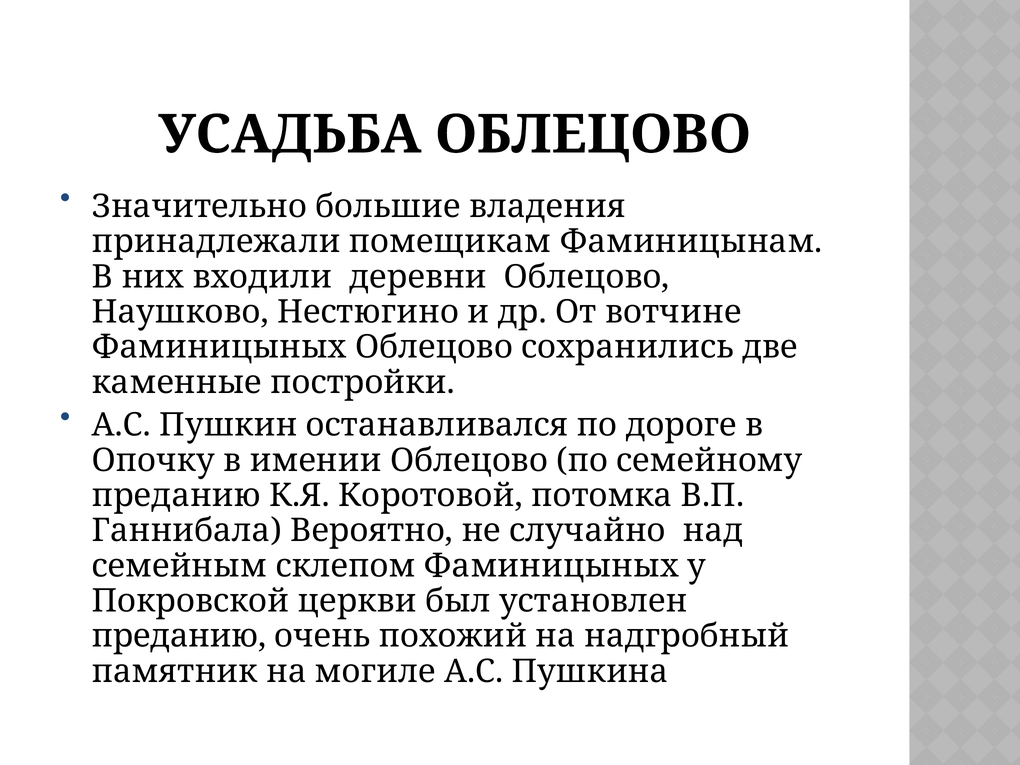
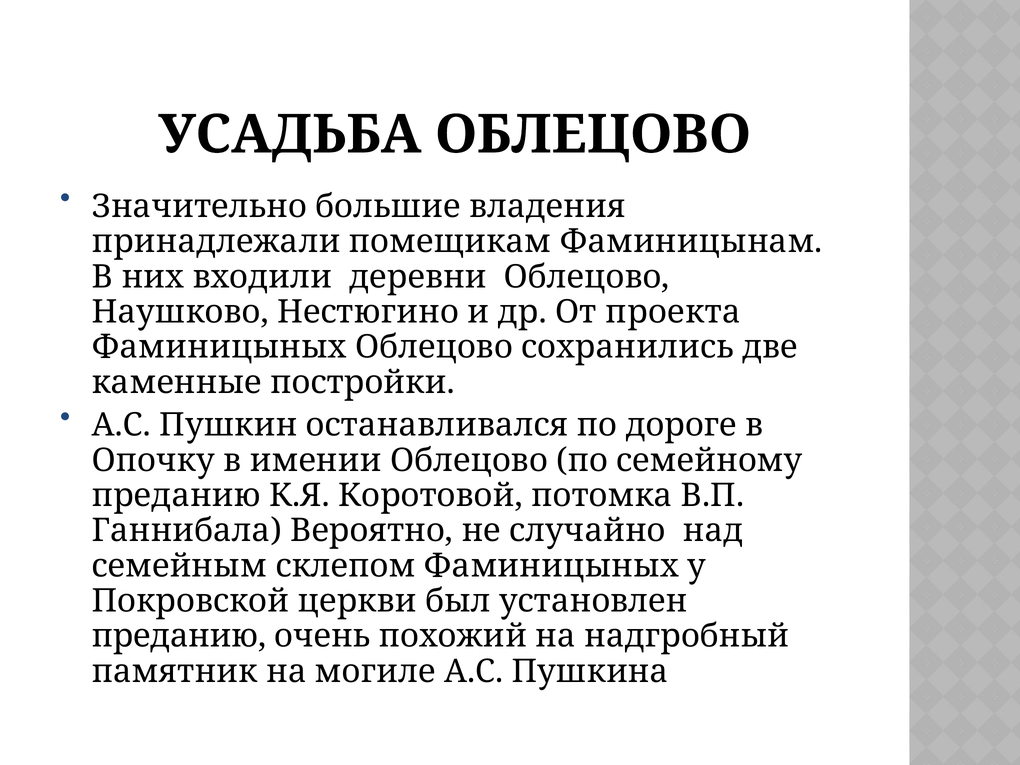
вотчине: вотчине -> проекта
